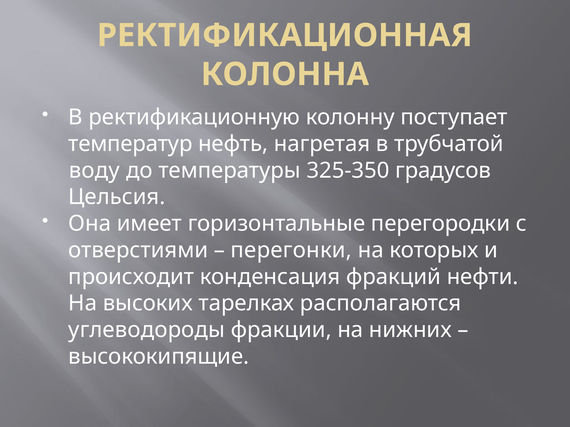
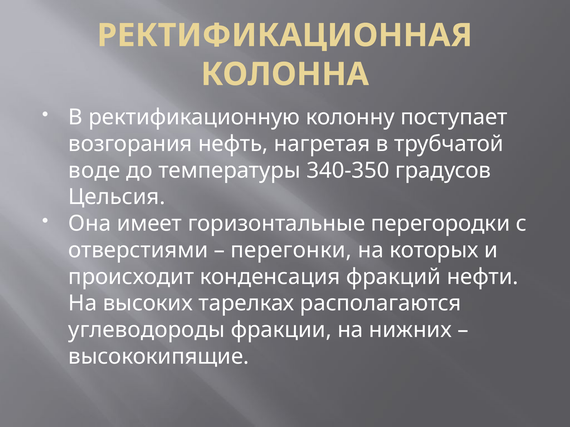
температур: температур -> возгорания
воду: воду -> воде
325-350: 325-350 -> 340-350
